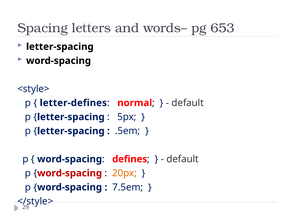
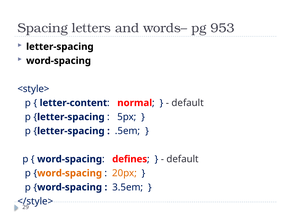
653: 653 -> 953
letter-defines: letter-defines -> letter-content
word-spacing at (70, 173) colour: red -> orange
7.5em: 7.5em -> 3.5em
